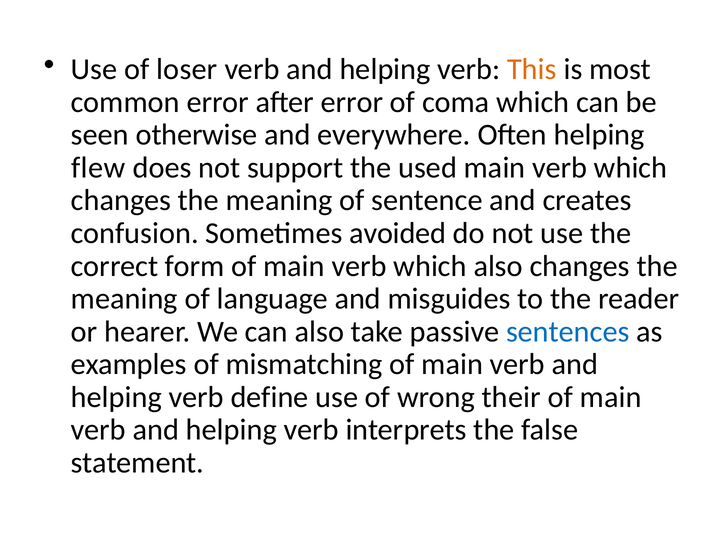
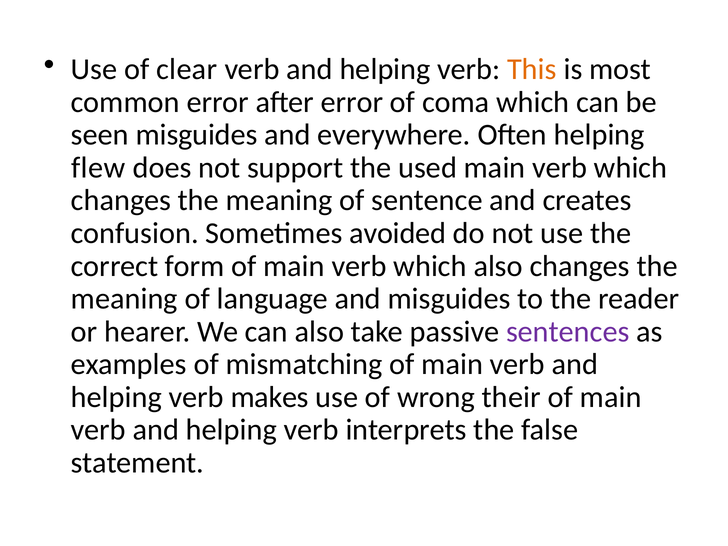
loser: loser -> clear
seen otherwise: otherwise -> misguides
sentences colour: blue -> purple
define: define -> makes
